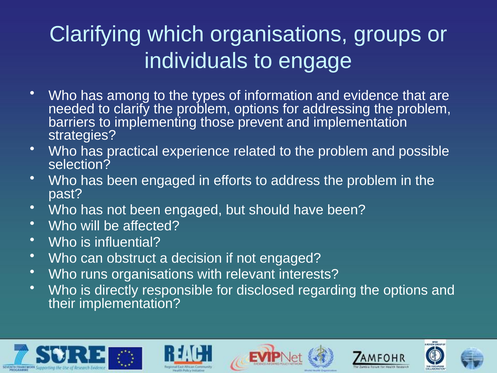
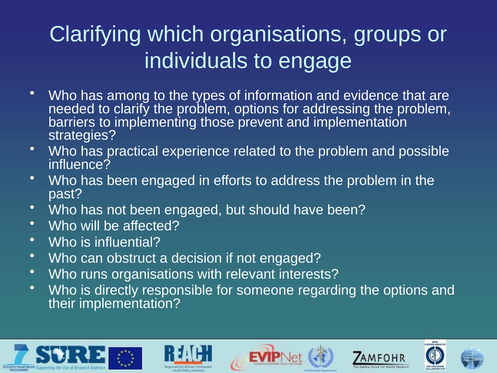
selection: selection -> influence
disclosed: disclosed -> someone
